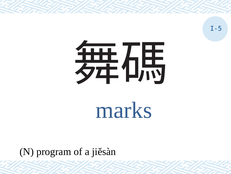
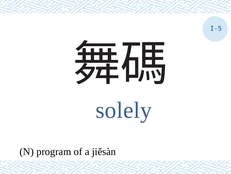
marks: marks -> solely
